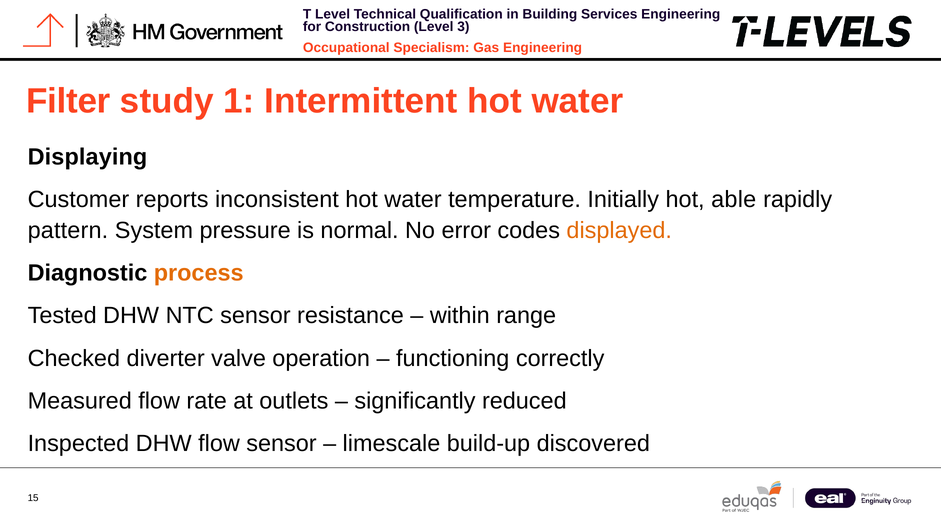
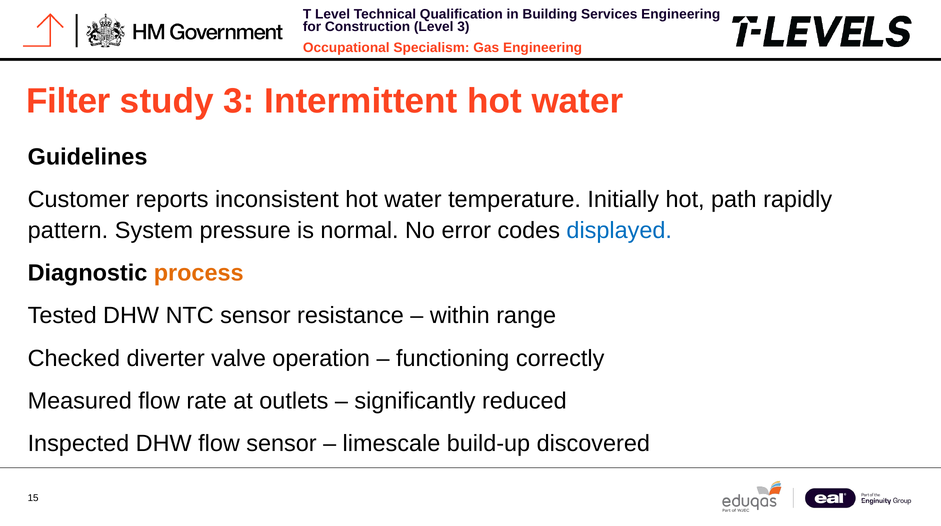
study 1: 1 -> 3
Displaying: Displaying -> Guidelines
able: able -> path
displayed colour: orange -> blue
